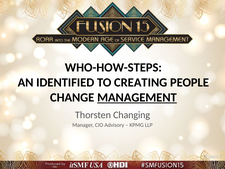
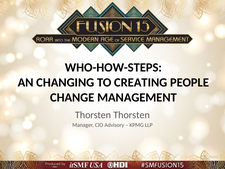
IDENTIFIED: IDENTIFIED -> CHANGING
MANAGEMENT underline: present -> none
Thorsten Changing: Changing -> Thorsten
